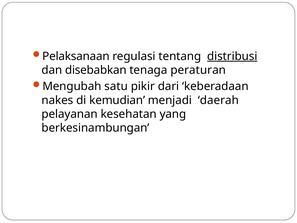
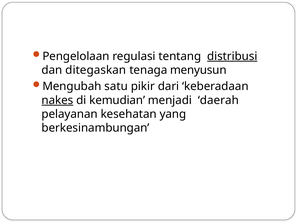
Pelaksanaan: Pelaksanaan -> Pengelolaan
disebabkan: disebabkan -> ditegaskan
peraturan: peraturan -> menyusun
nakes underline: none -> present
